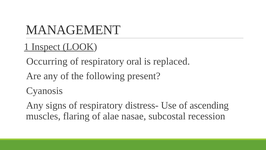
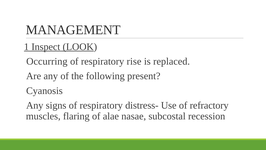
oral: oral -> rise
ascending: ascending -> refractory
